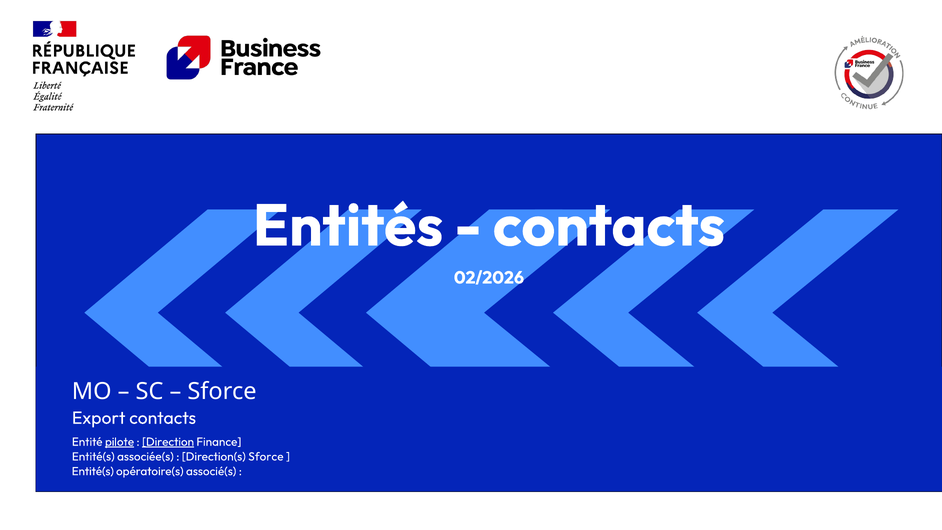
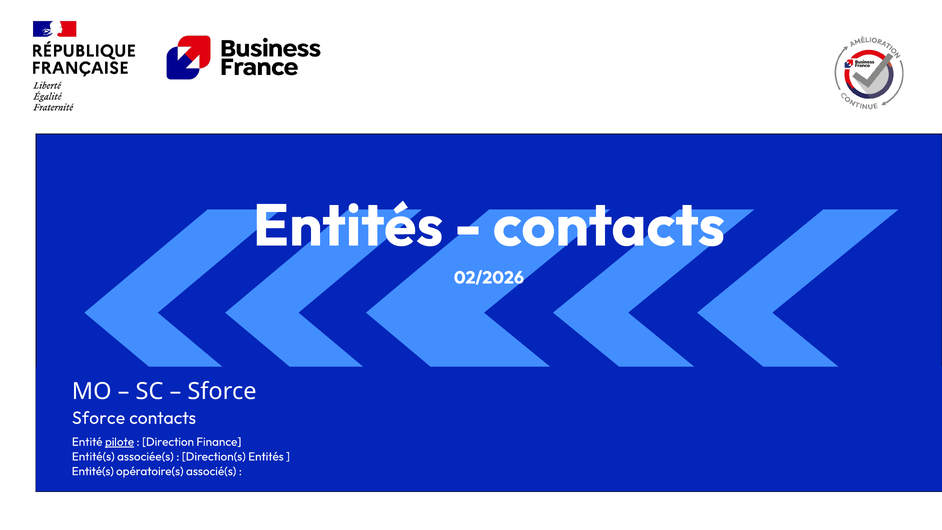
Export at (99, 418): Export -> Sforce
Direction underline: present -> none
Direction(s Sforce: Sforce -> Entités
